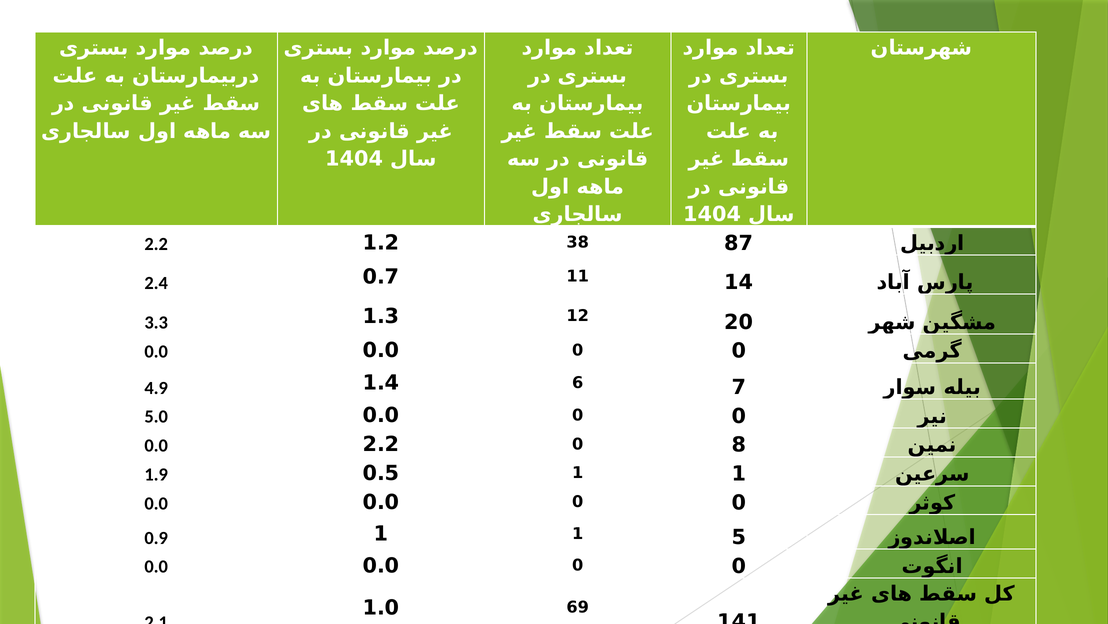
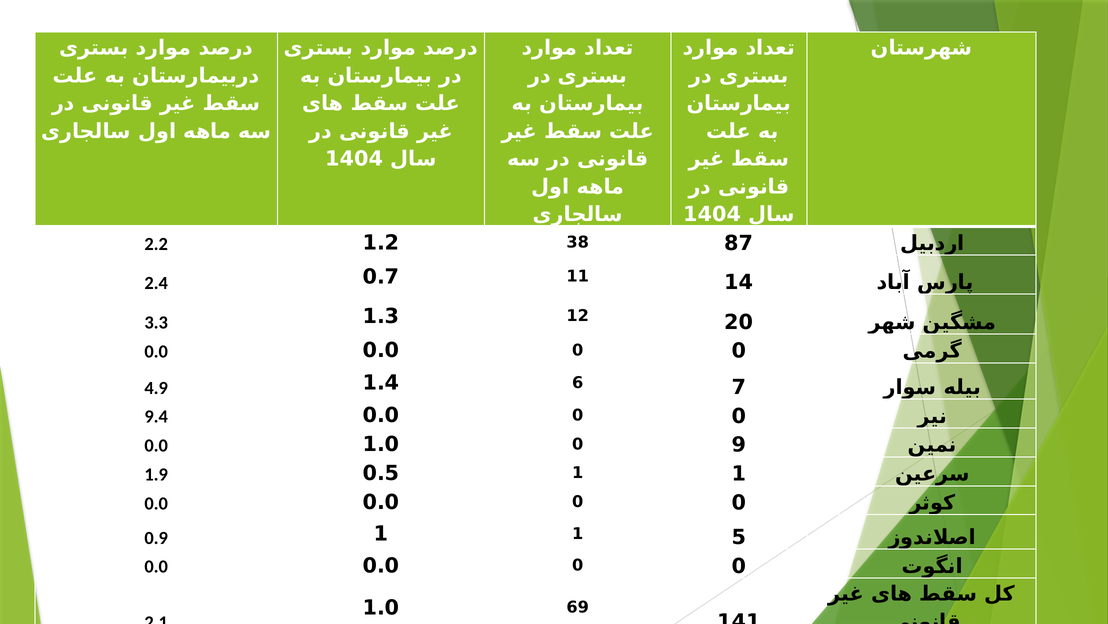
5.0: 5.0 -> 9.4
0.0 2.2: 2.2 -> 1.0
8: 8 -> 9
